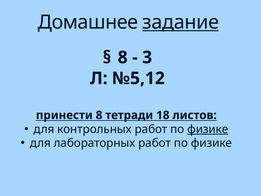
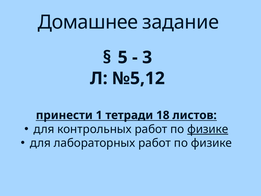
задание underline: present -> none
8 at (123, 57): 8 -> 5
принести 8: 8 -> 1
